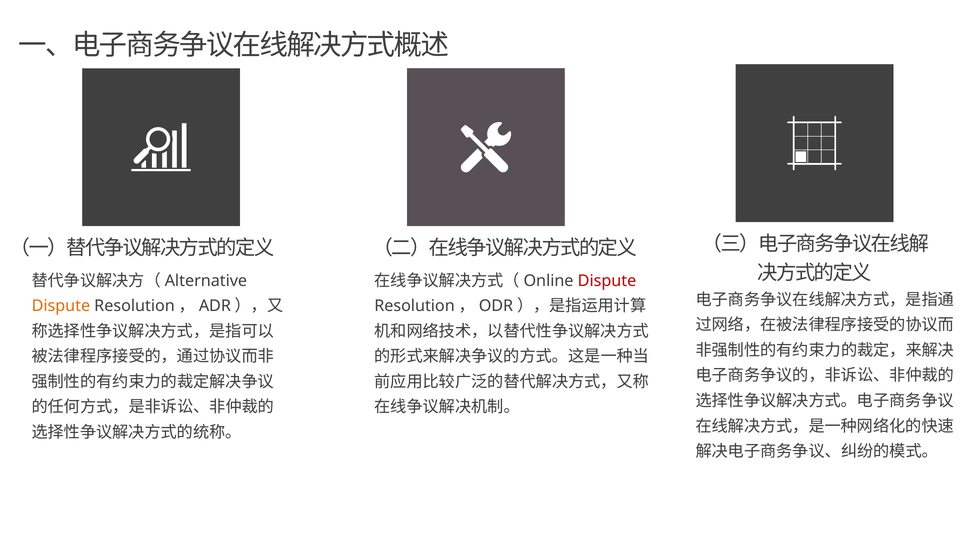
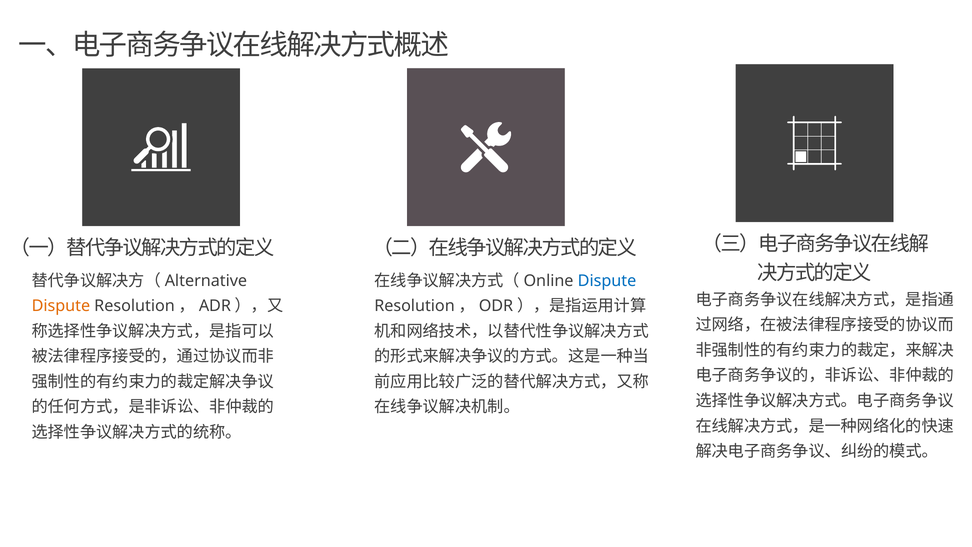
Dispute at (607, 281) colour: red -> blue
